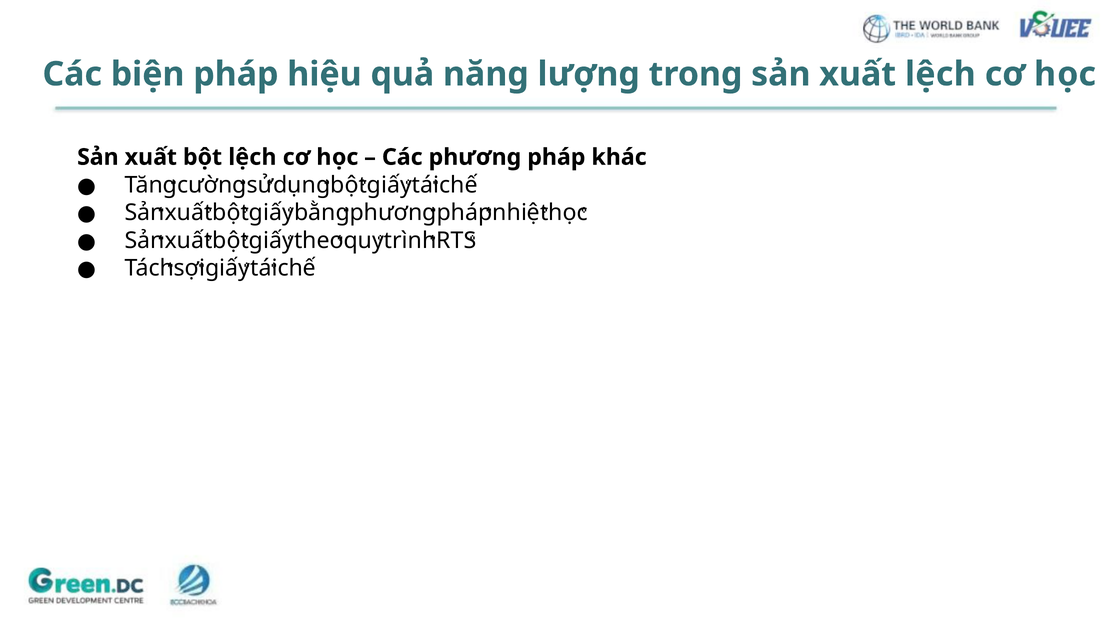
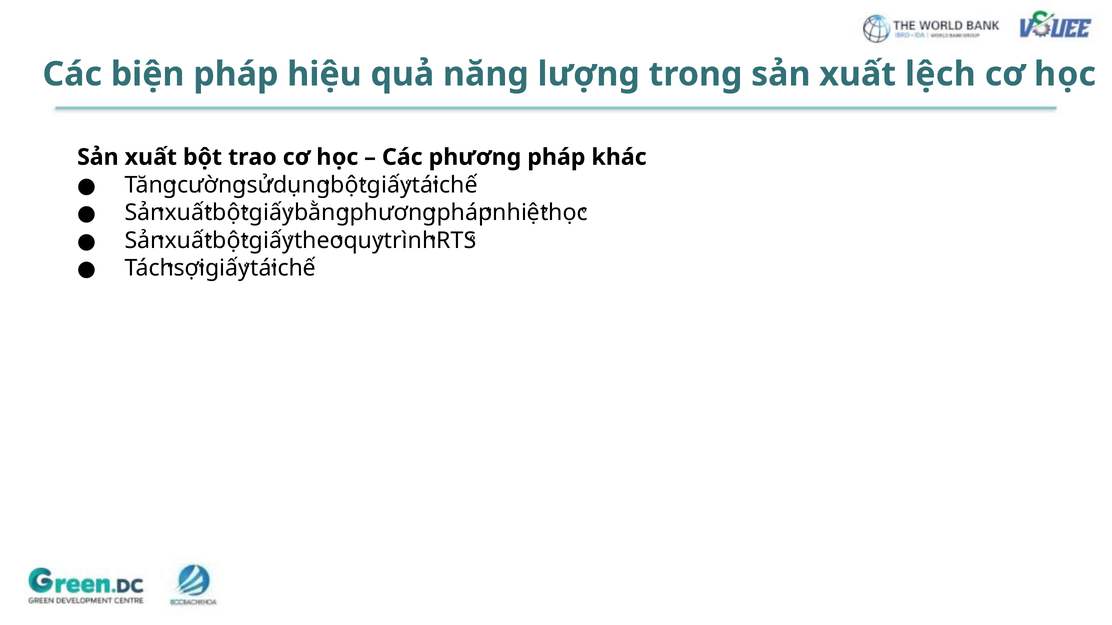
bột lệch: lệch -> trao
